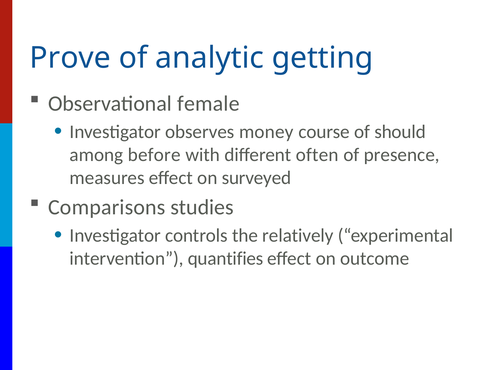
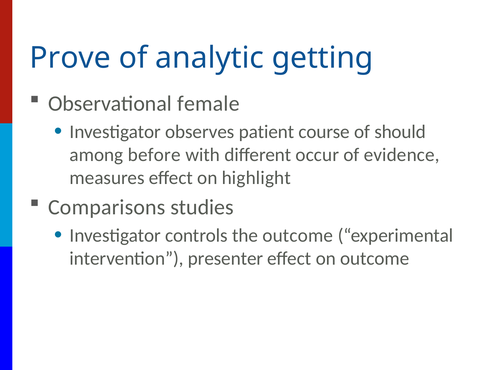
money: money -> patient
often: often -> occur
presence: presence -> evidence
surveyed: surveyed -> highlight
the relatively: relatively -> outcome
quantifies: quantifies -> presenter
